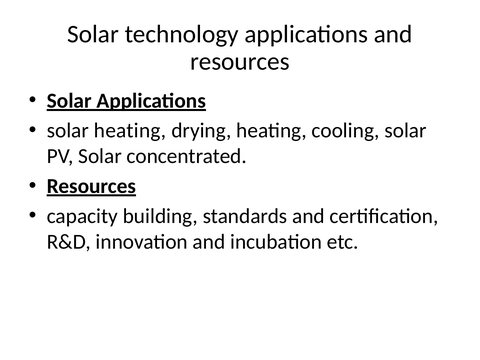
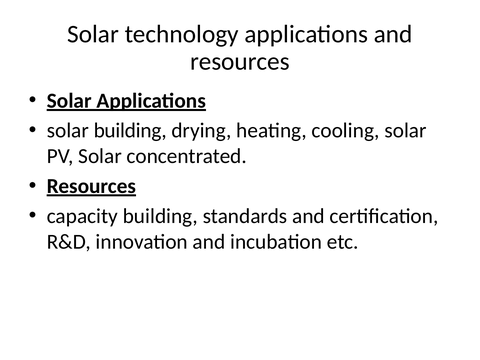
solar heating: heating -> building
